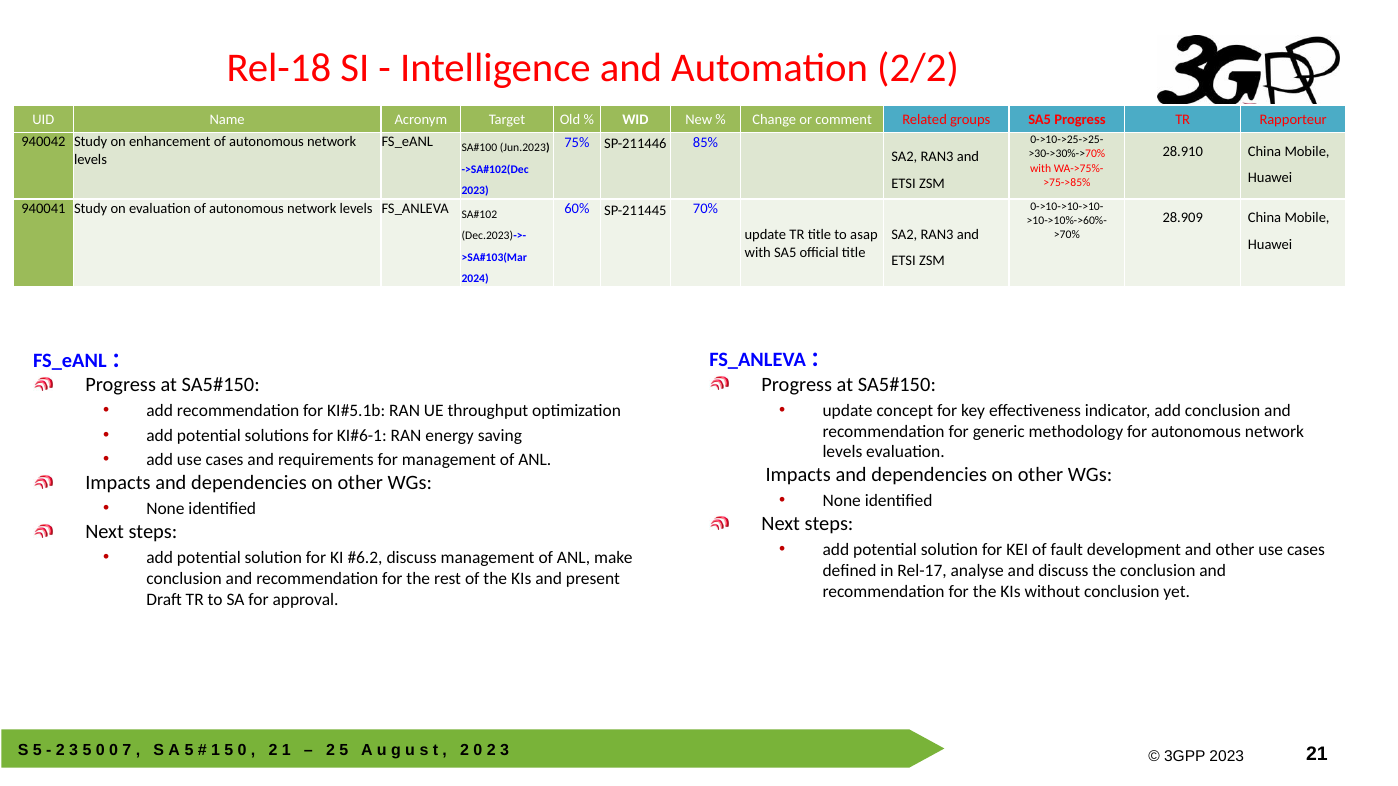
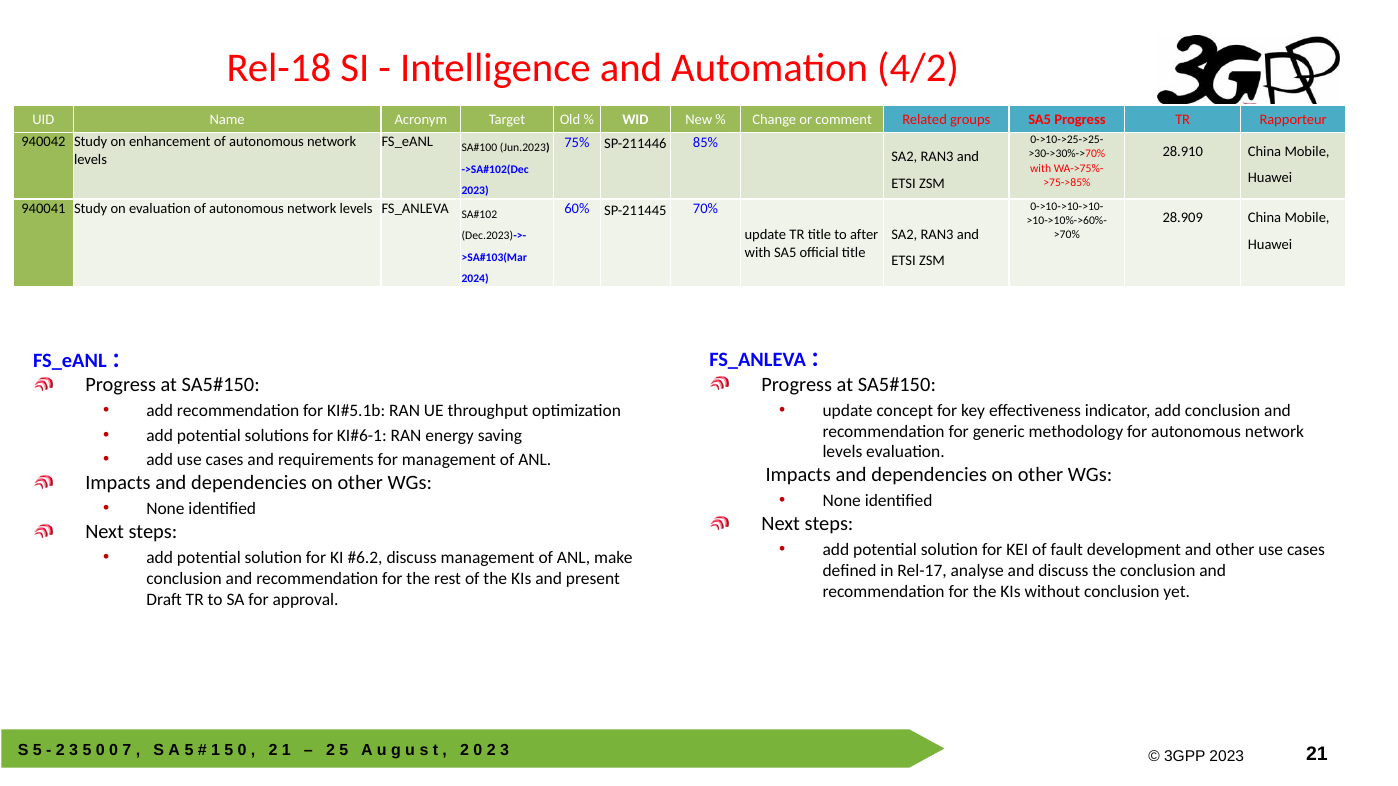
2/2: 2/2 -> 4/2
asap: asap -> after
